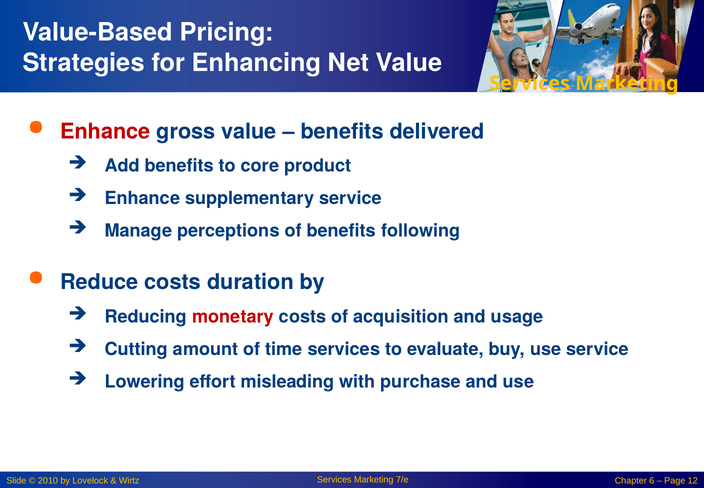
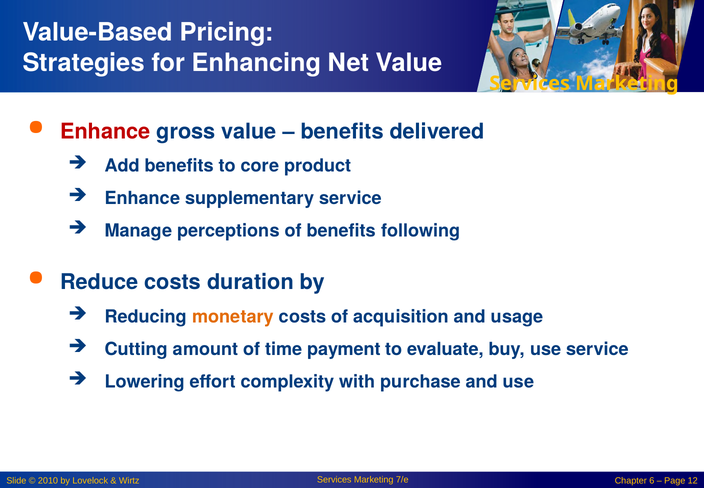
monetary colour: red -> orange
time services: services -> payment
misleading: misleading -> complexity
